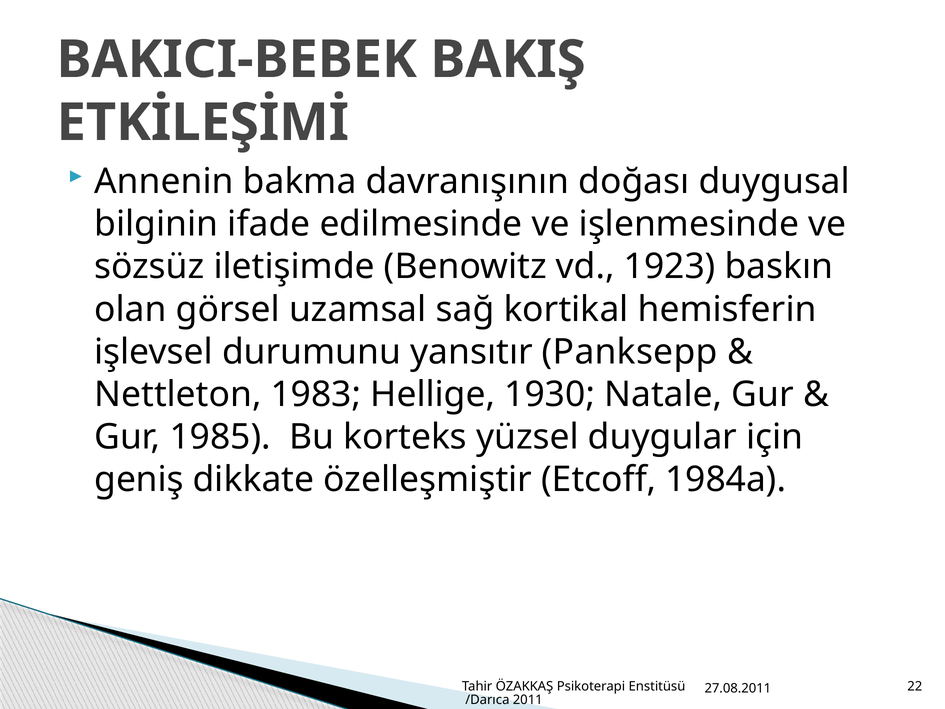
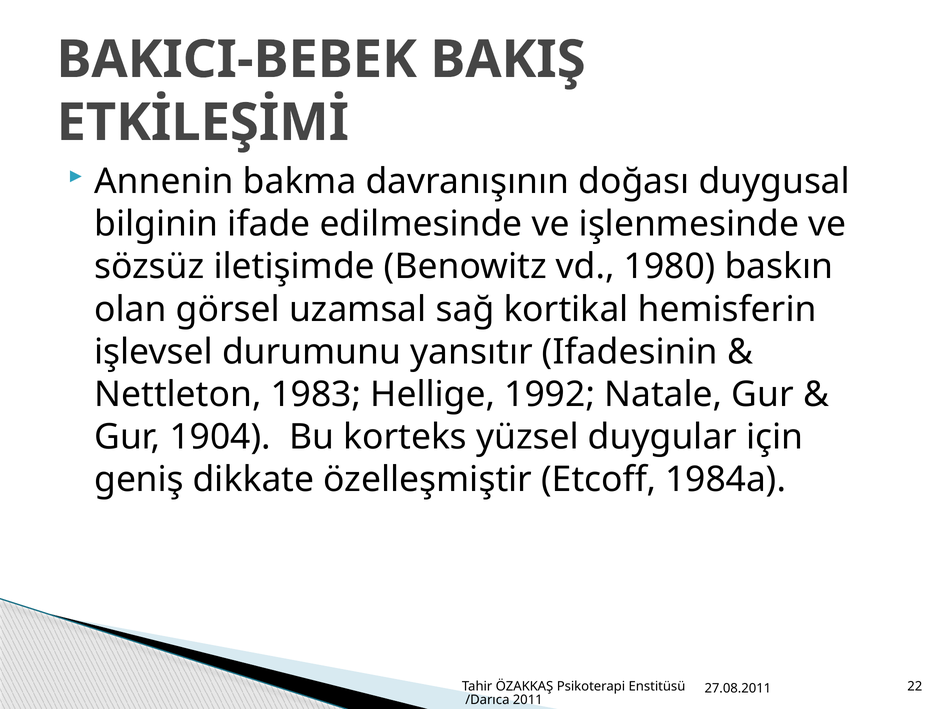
1923: 1923 -> 1980
Panksepp: Panksepp -> Ifadesinin
1930: 1930 -> 1992
1985: 1985 -> 1904
